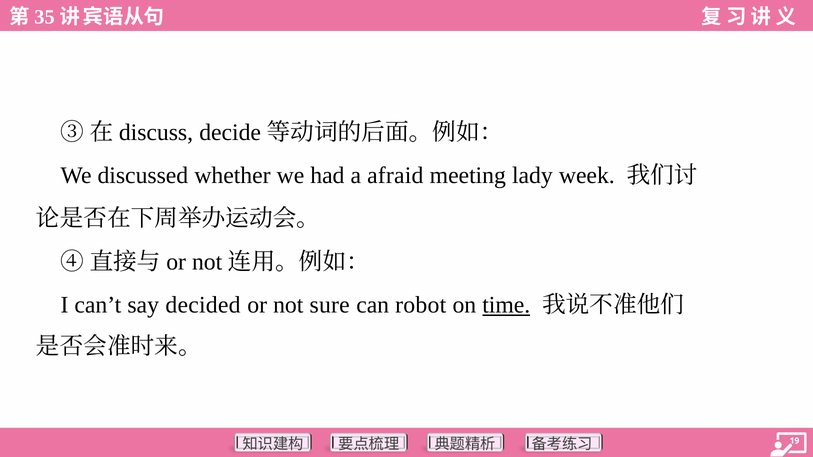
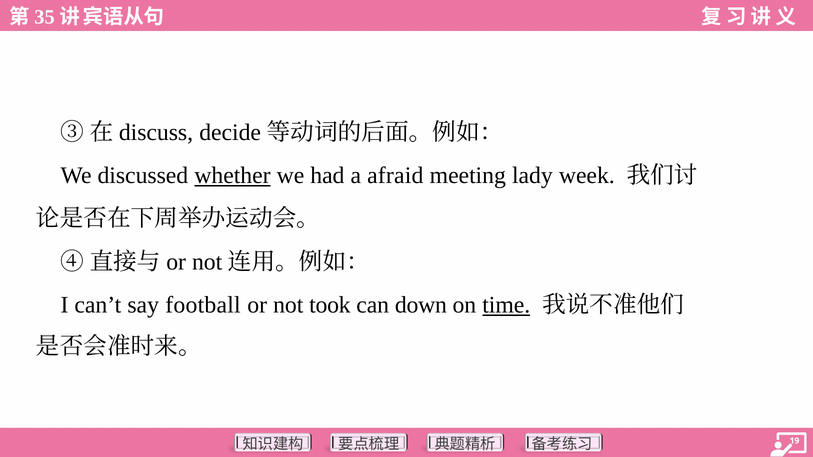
whether underline: none -> present
decided: decided -> football
sure: sure -> took
robot: robot -> down
